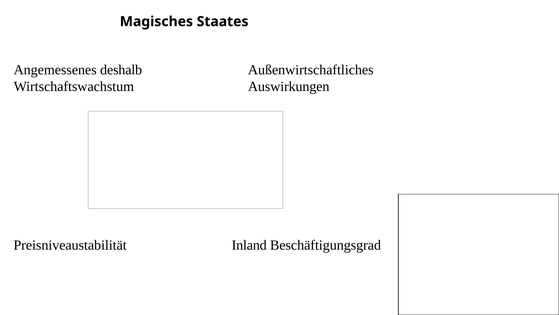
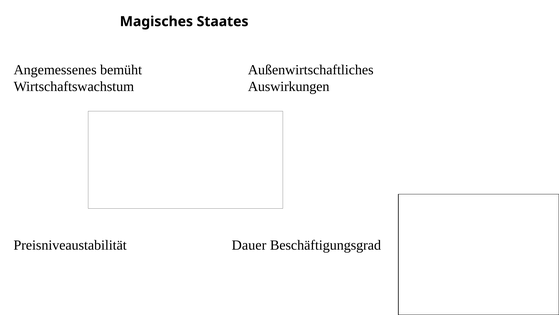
deshalb: deshalb -> bemüht
Inland: Inland -> Dauer
